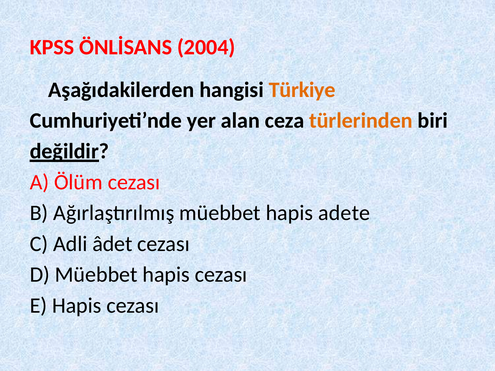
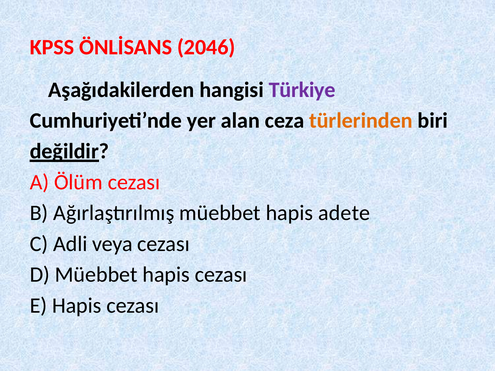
2004: 2004 -> 2046
Türkiye colour: orange -> purple
âdet: âdet -> veya
